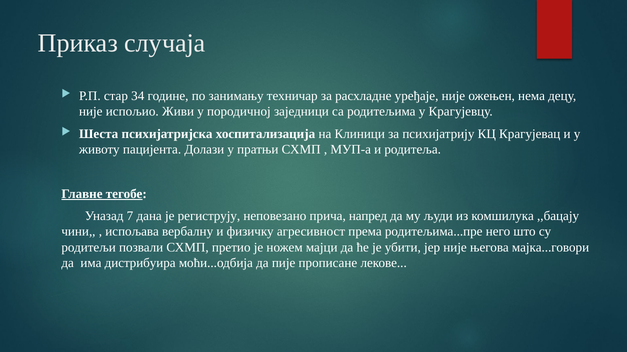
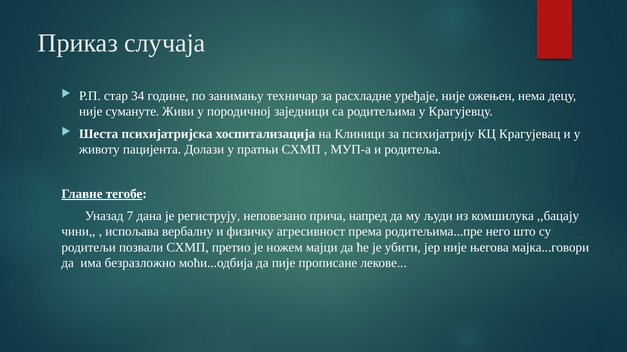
испољио: испољио -> сумануте
дистрибуира: дистрибуира -> безразложно
